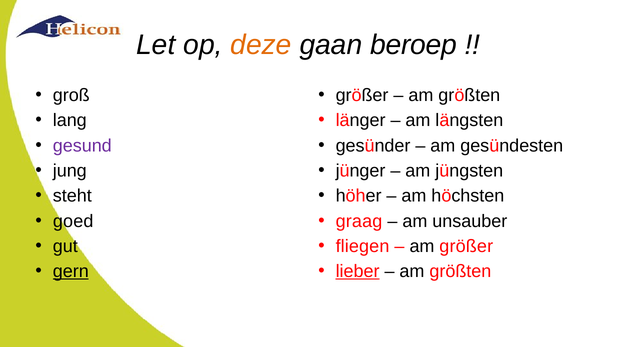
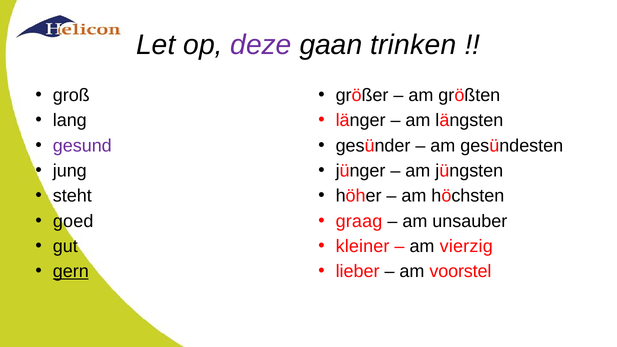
deze colour: orange -> purple
beroep: beroep -> trinken
fliegen: fliegen -> kleiner
am größer: größer -> vierzig
lieber underline: present -> none
größten at (460, 271): größten -> voorstel
